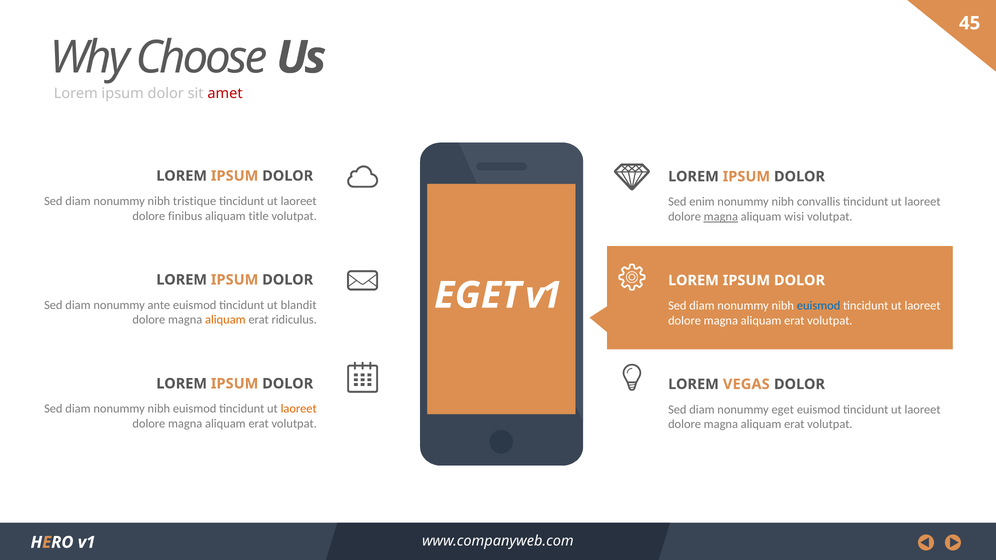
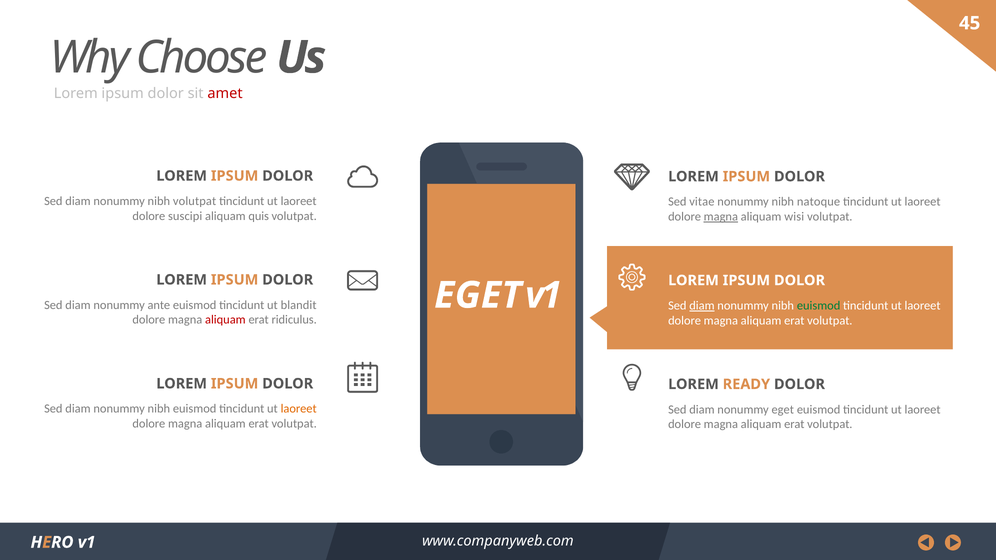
nibh tristique: tristique -> volutpat
enim: enim -> vitae
convallis: convallis -> natoque
finibus: finibus -> suscipi
title: title -> quis
diam at (702, 306) underline: none -> present
euismod at (819, 306) colour: blue -> green
aliquam at (225, 320) colour: orange -> red
VEGAS: VEGAS -> READY
